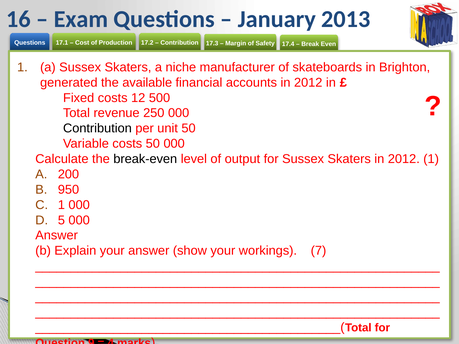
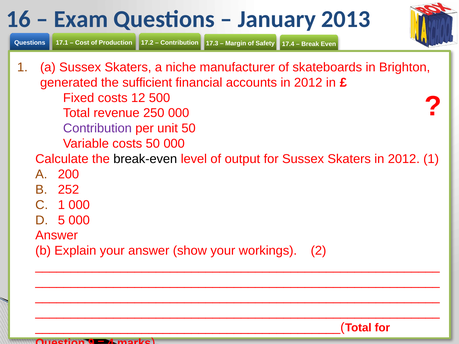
available: available -> sufficient
Contribution at (97, 128) colour: black -> purple
950: 950 -> 252
7: 7 -> 2
